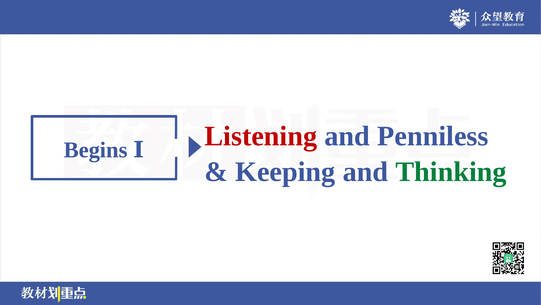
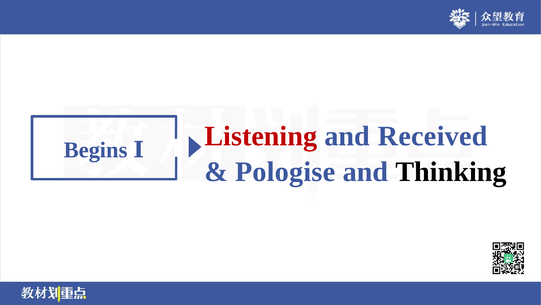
Penniless: Penniless -> Received
Keeping: Keeping -> Pologise
Thinking colour: green -> black
